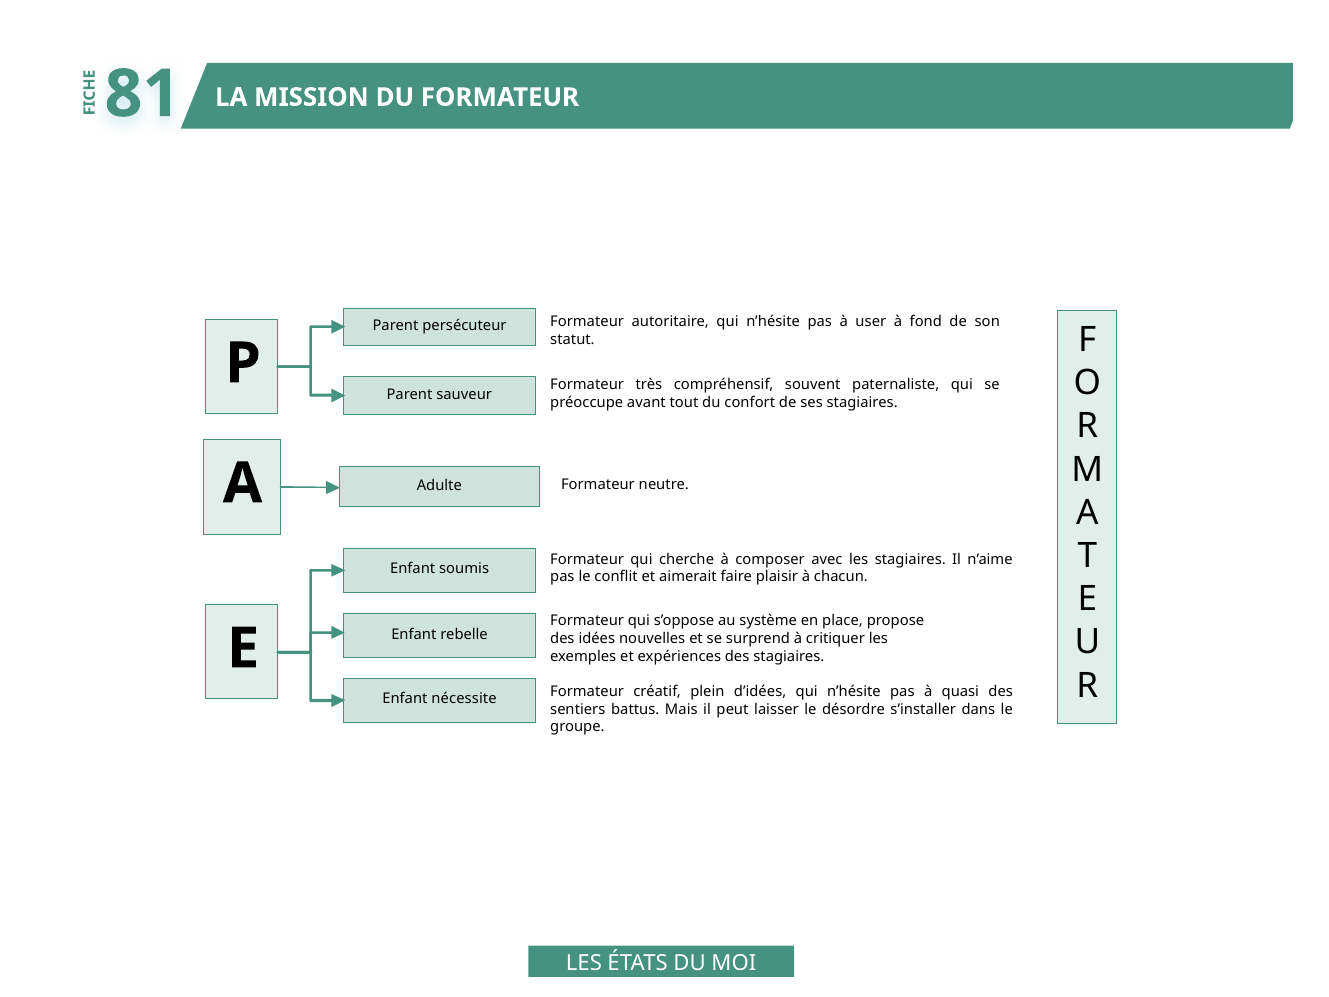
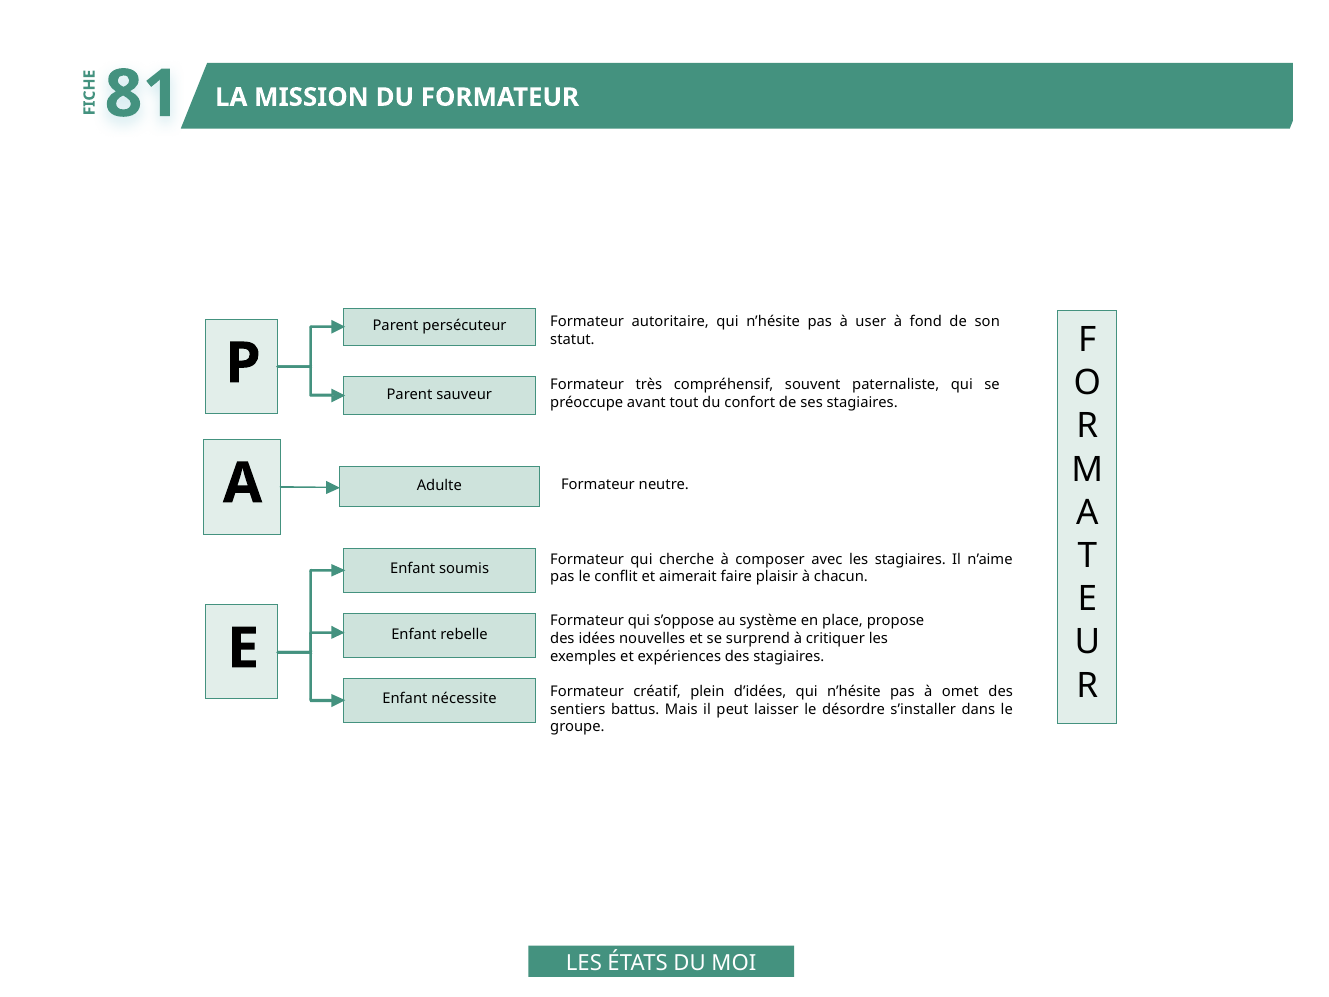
quasi: quasi -> omet
